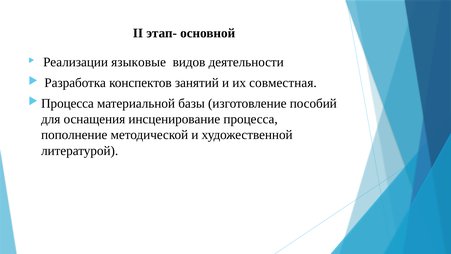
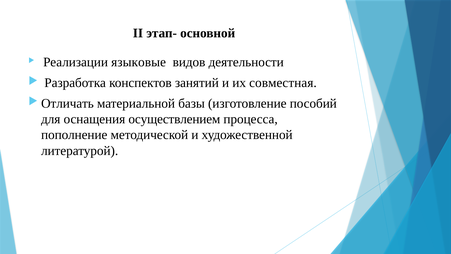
Процесса at (67, 103): Процесса -> Отличать
инсценирование: инсценирование -> осуществлением
